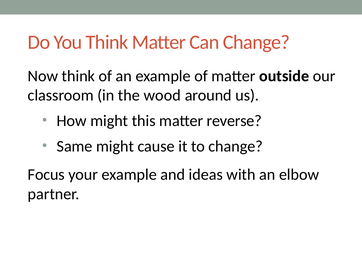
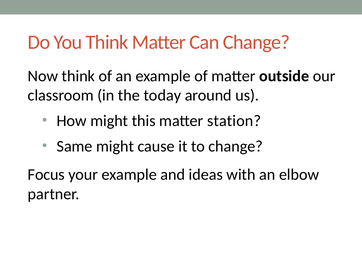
wood: wood -> today
reverse: reverse -> station
